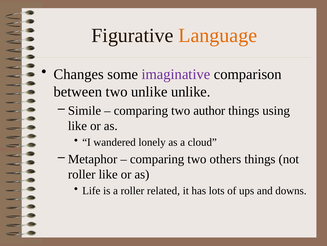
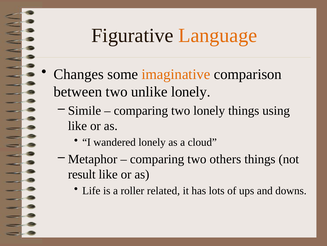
imaginative colour: purple -> orange
unlike unlike: unlike -> lonely
two author: author -> lonely
roller at (82, 174): roller -> result
